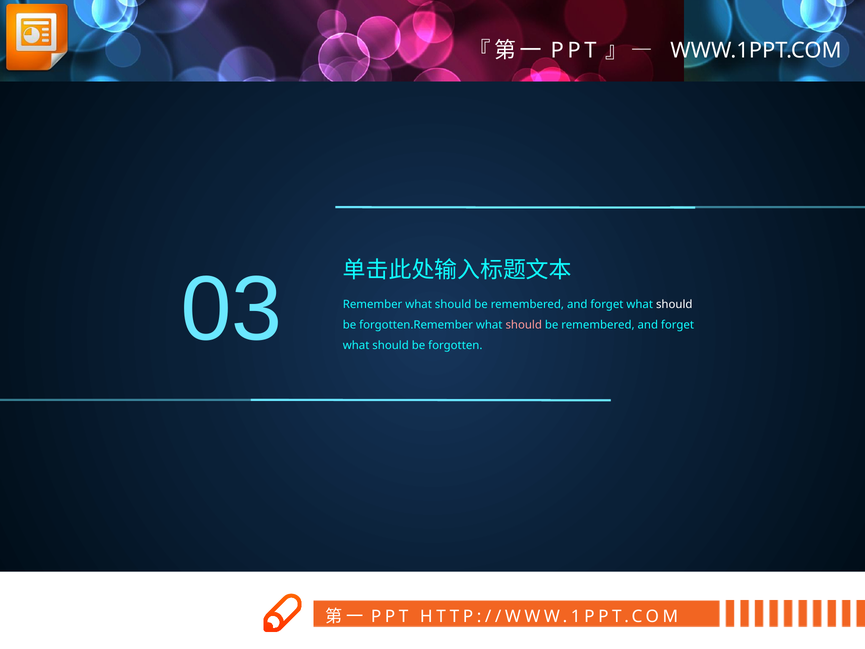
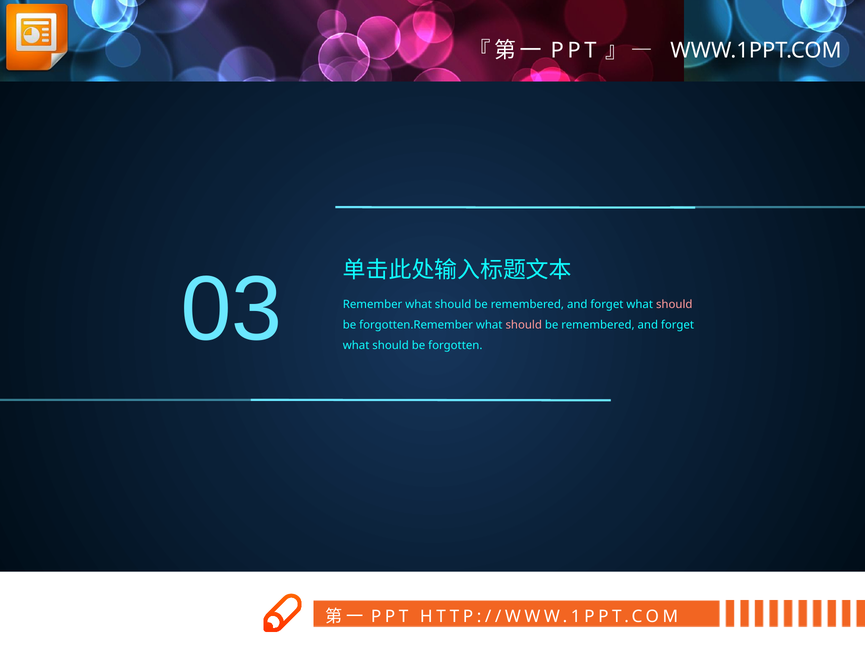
should at (674, 304) colour: white -> pink
